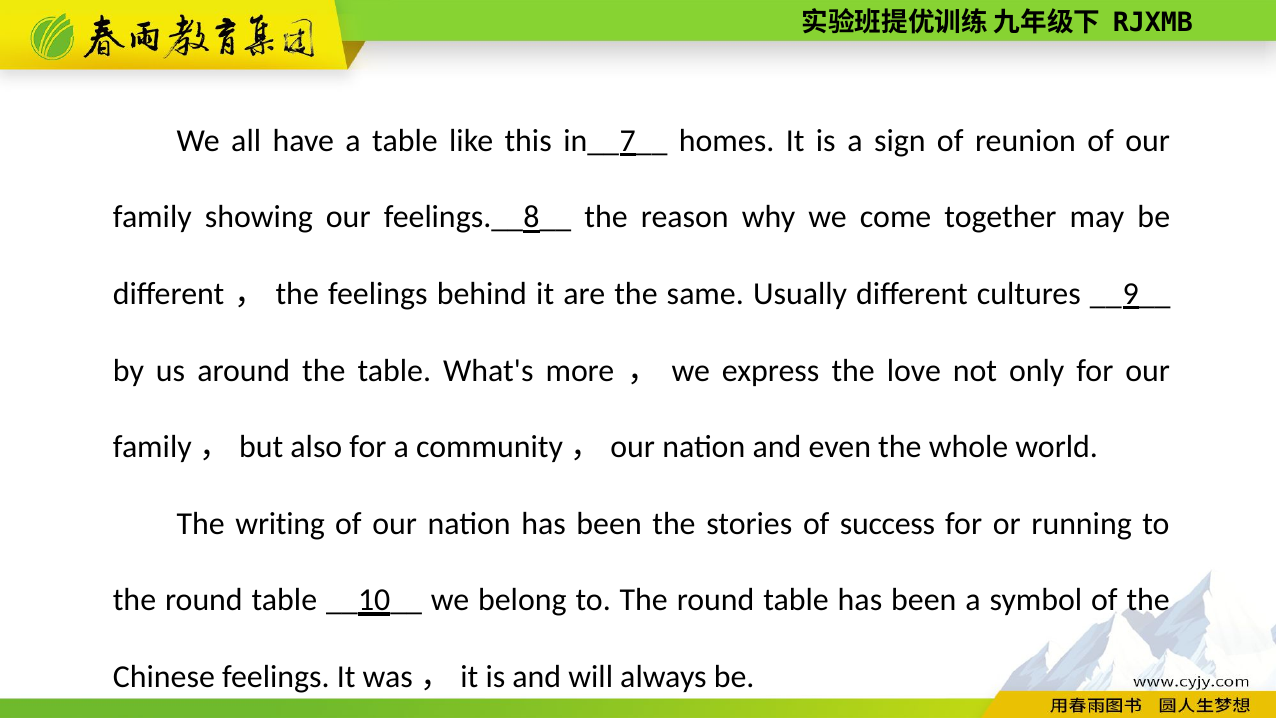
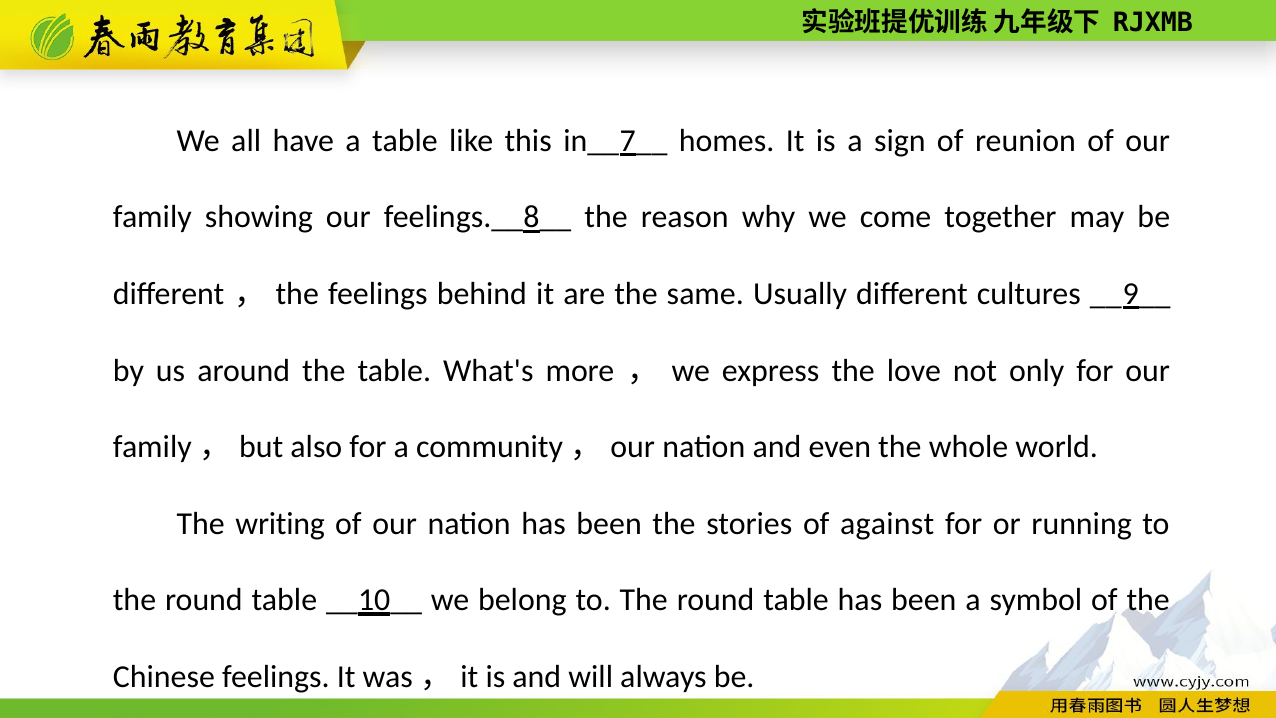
success: success -> against
